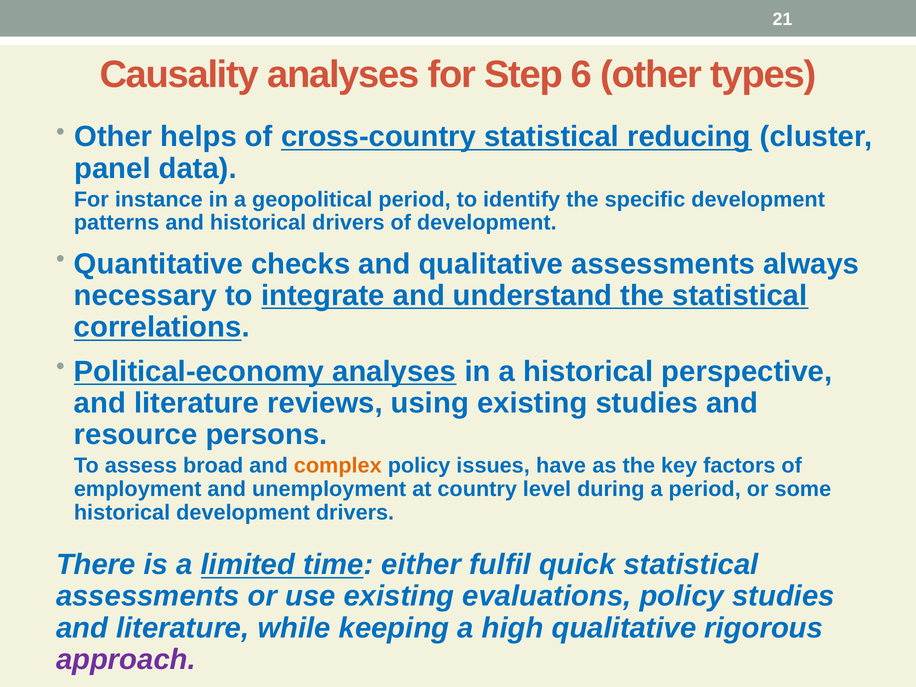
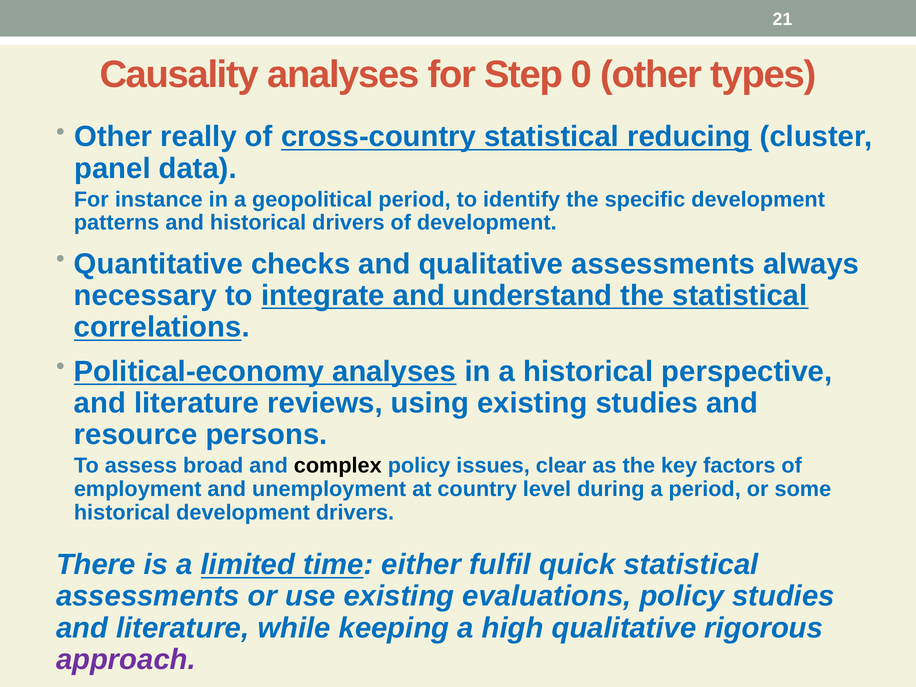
6: 6 -> 0
helps: helps -> really
complex colour: orange -> black
have: have -> clear
